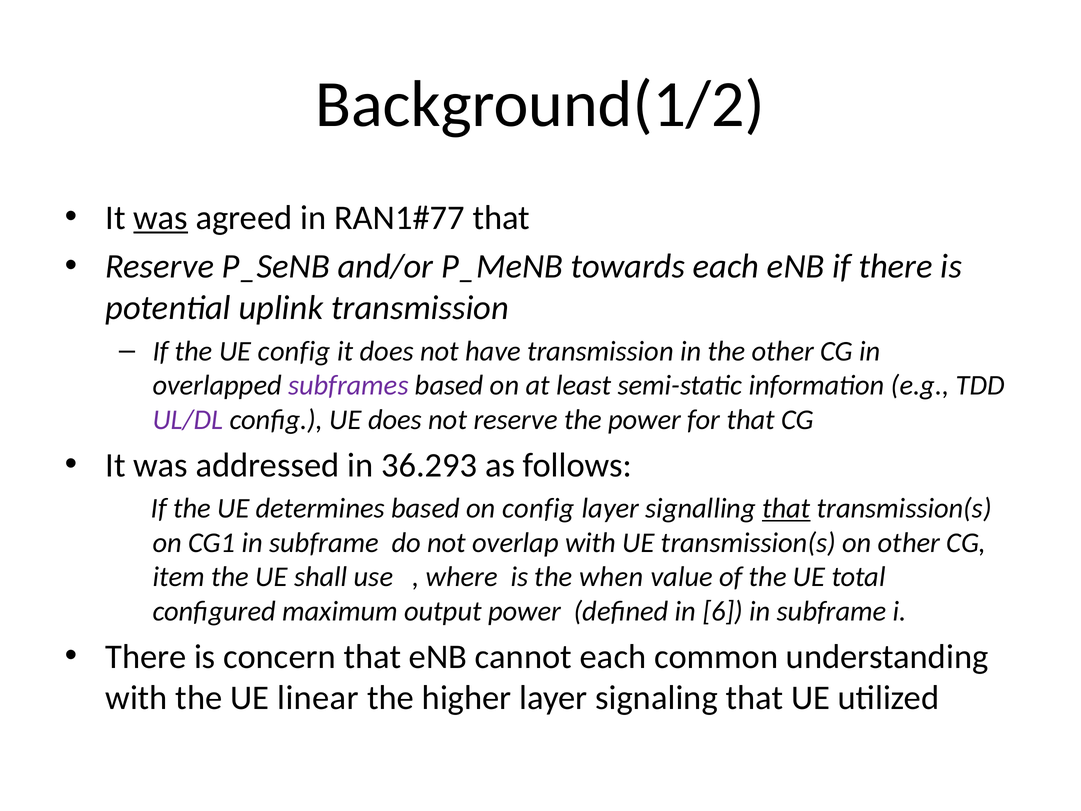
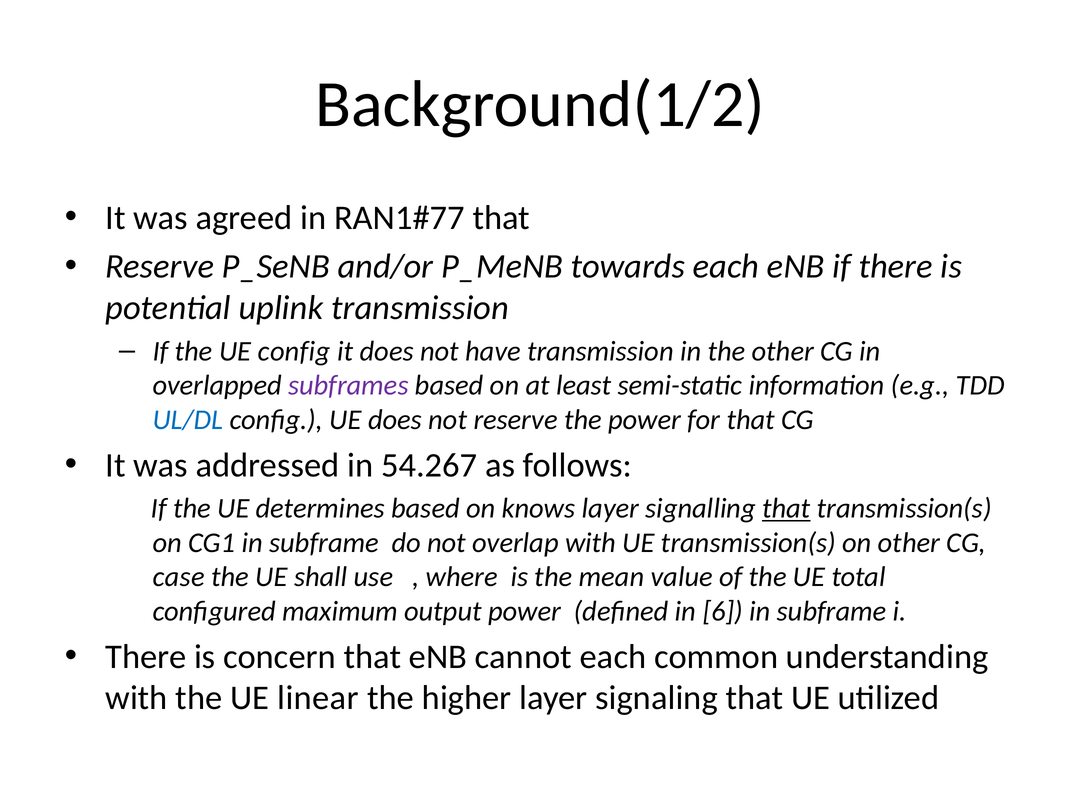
was at (161, 218) underline: present -> none
UL/DL colour: purple -> blue
36.293: 36.293 -> 54.267
on config: config -> knows
item: item -> case
when: when -> mean
